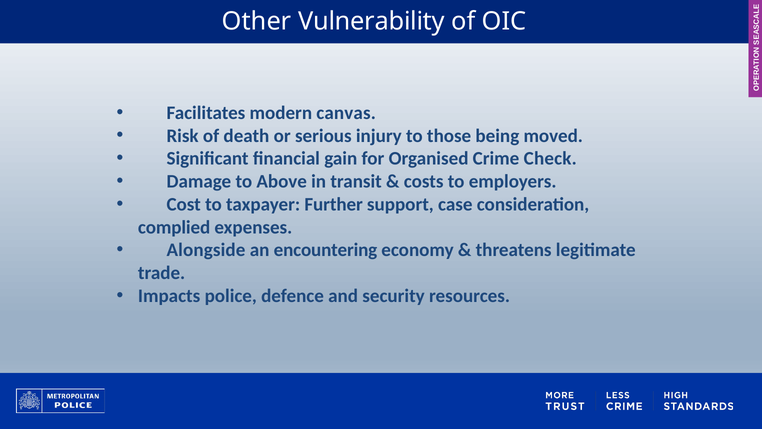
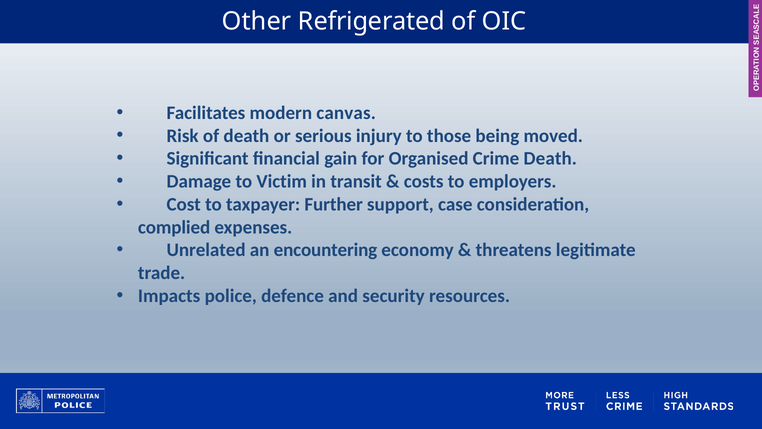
Vulnerability: Vulnerability -> Refrigerated
Crime Check: Check -> Death
Above: Above -> Victim
Alongside: Alongside -> Unrelated
